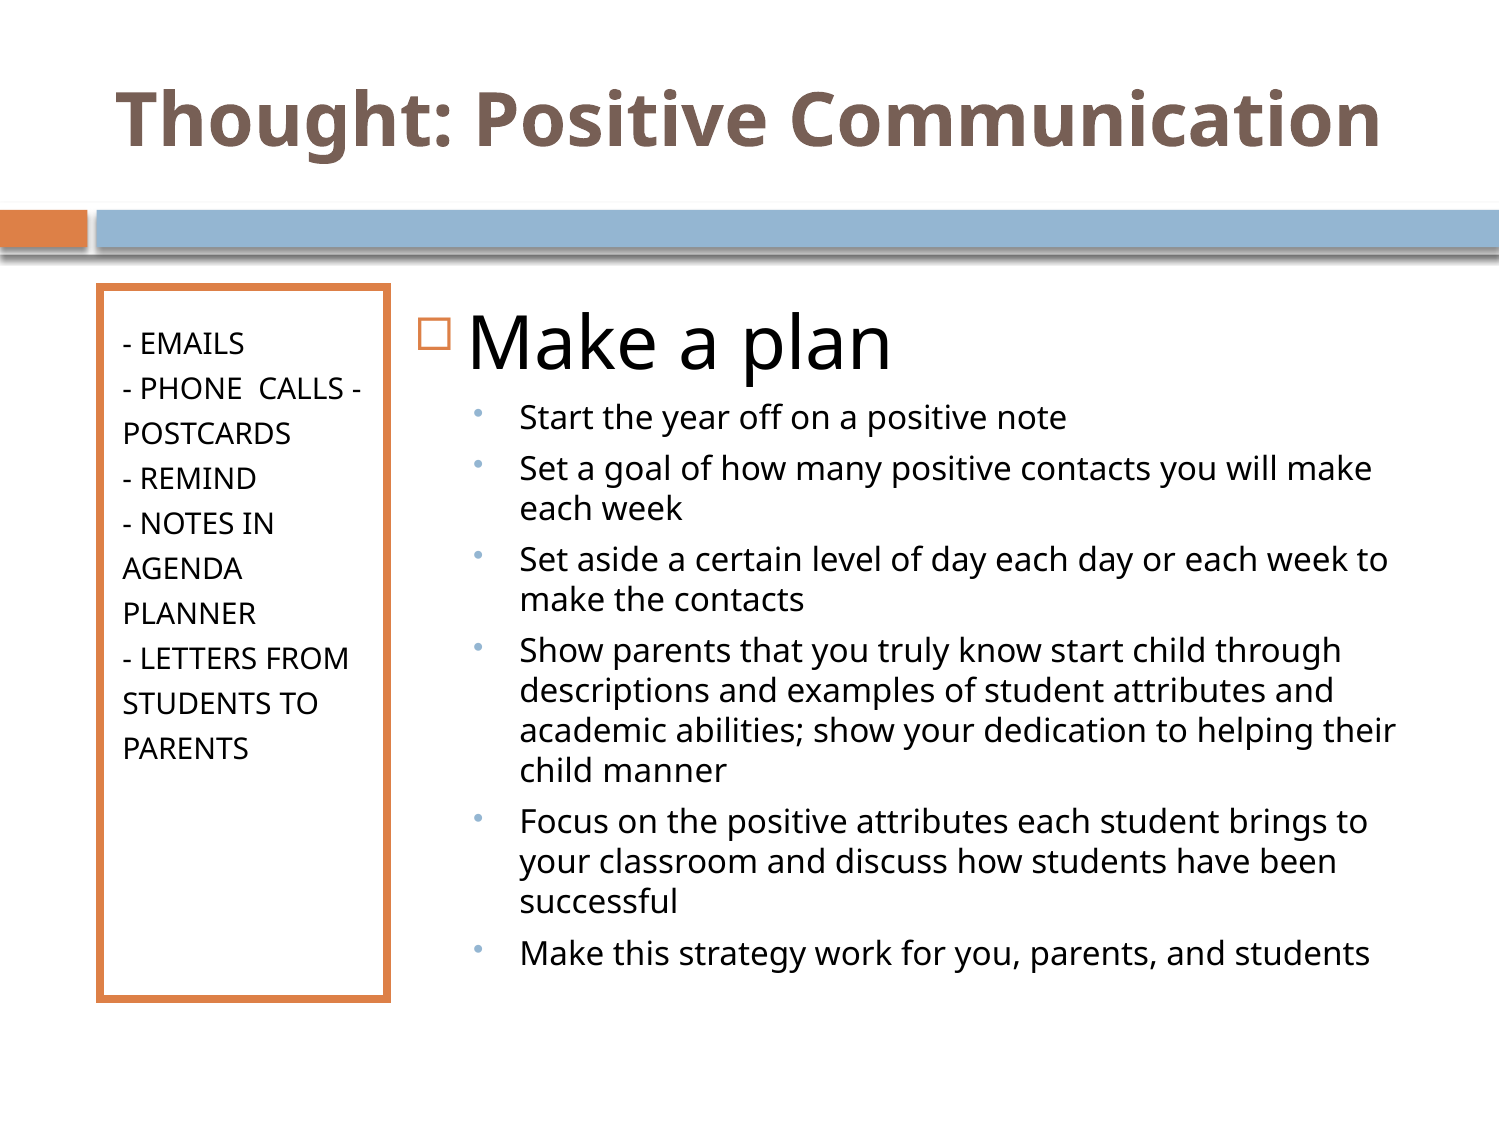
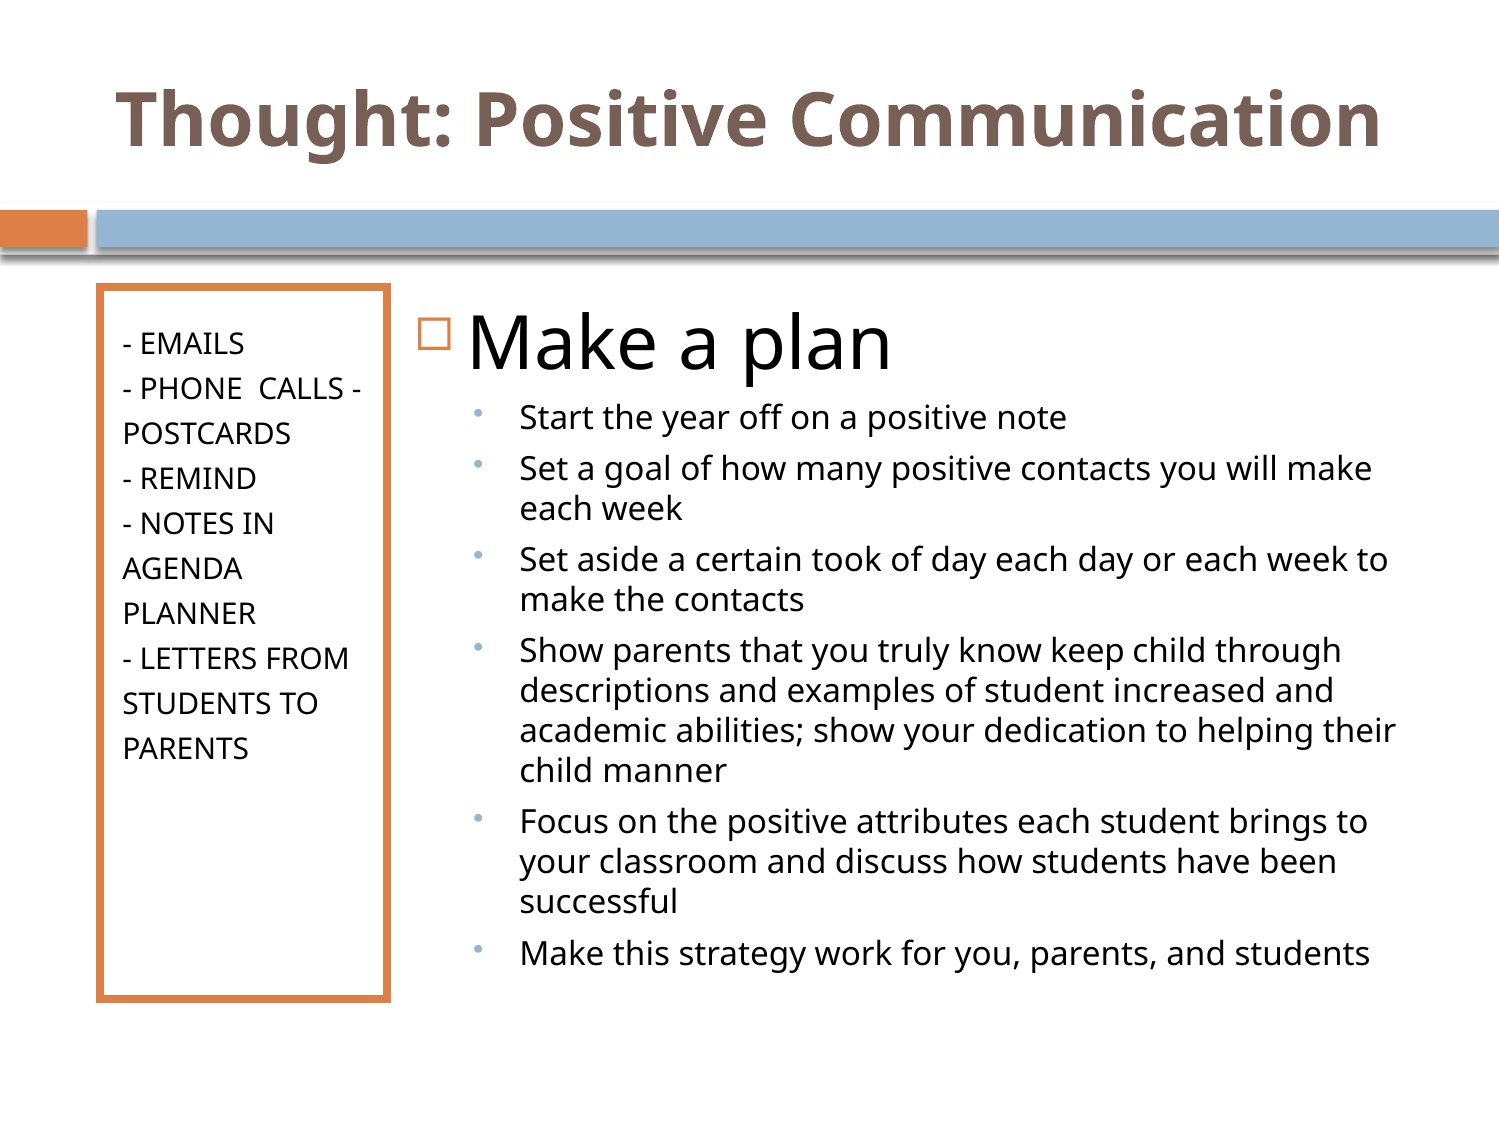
level: level -> took
know start: start -> keep
student attributes: attributes -> increased
